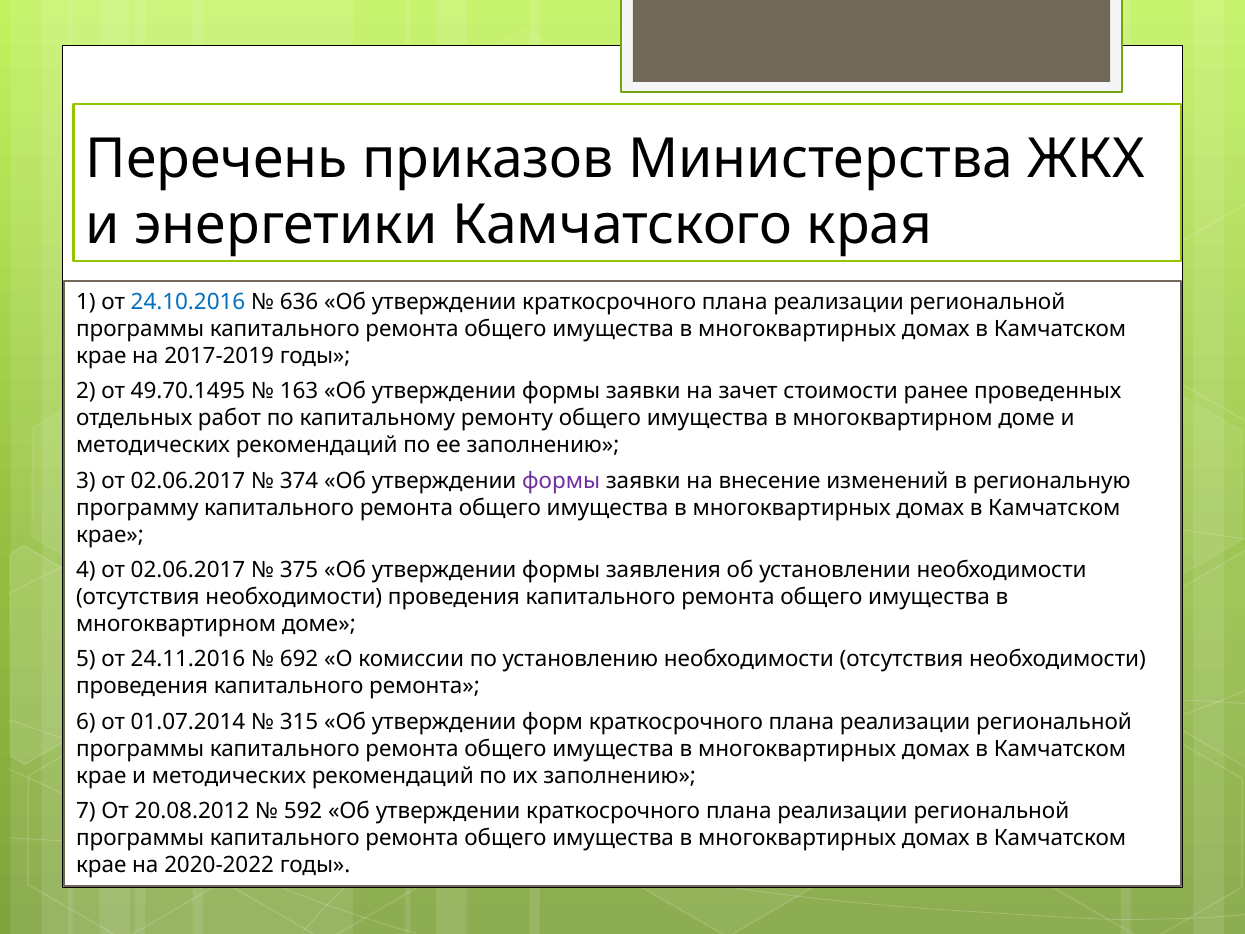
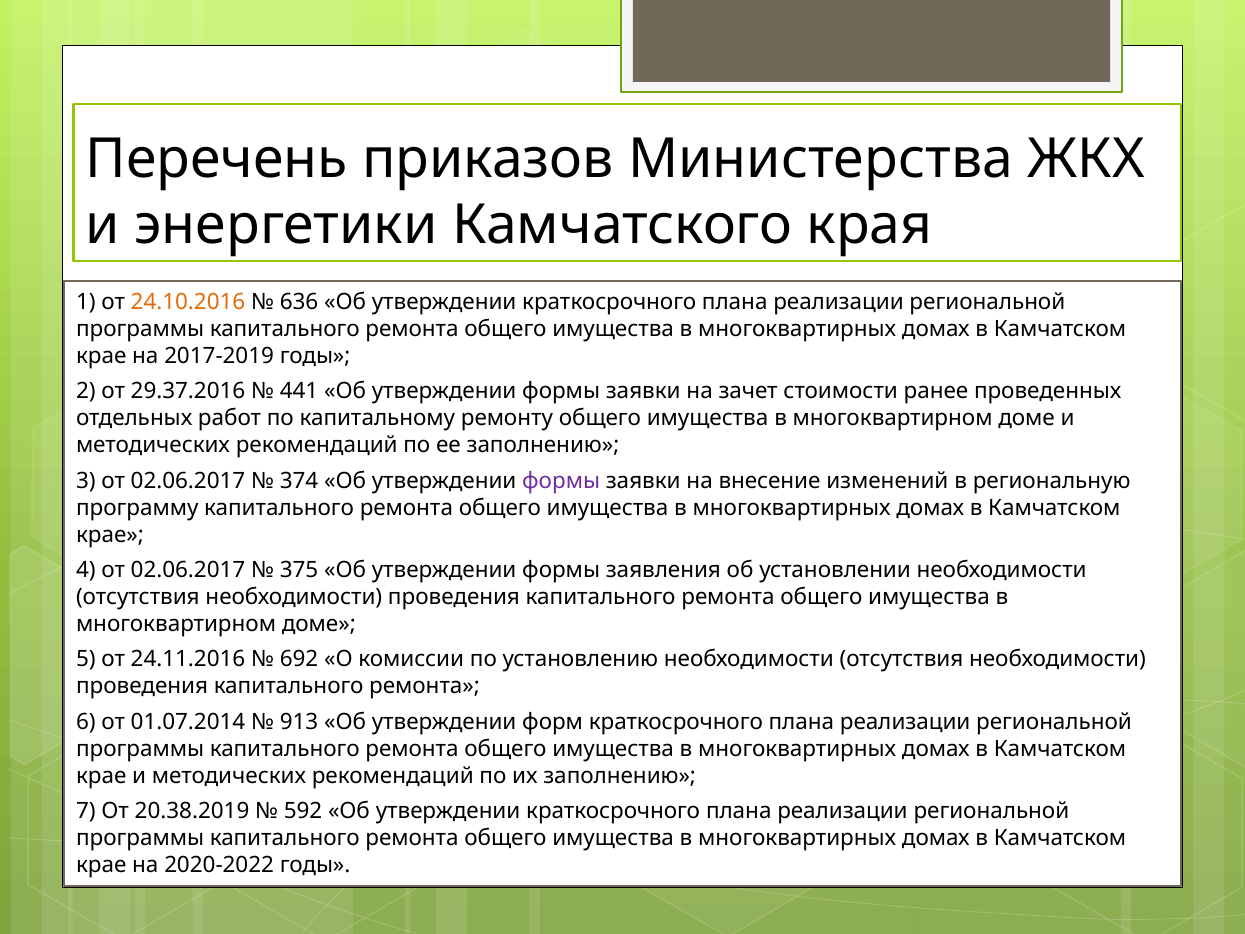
24.10.2016 colour: blue -> orange
49.70.1495: 49.70.1495 -> 29.37.2016
163: 163 -> 441
315: 315 -> 913
20.08.2012: 20.08.2012 -> 20.38.2019
